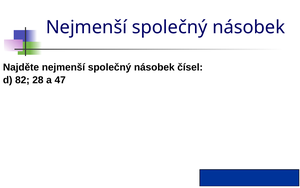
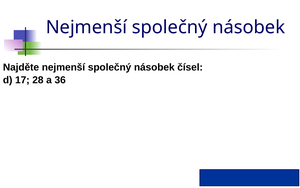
82: 82 -> 17
47: 47 -> 36
